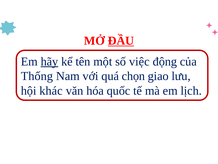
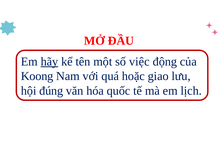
ĐẦU underline: present -> none
Thống: Thống -> Koong
chọn: chọn -> hoặc
khác: khác -> đúng
